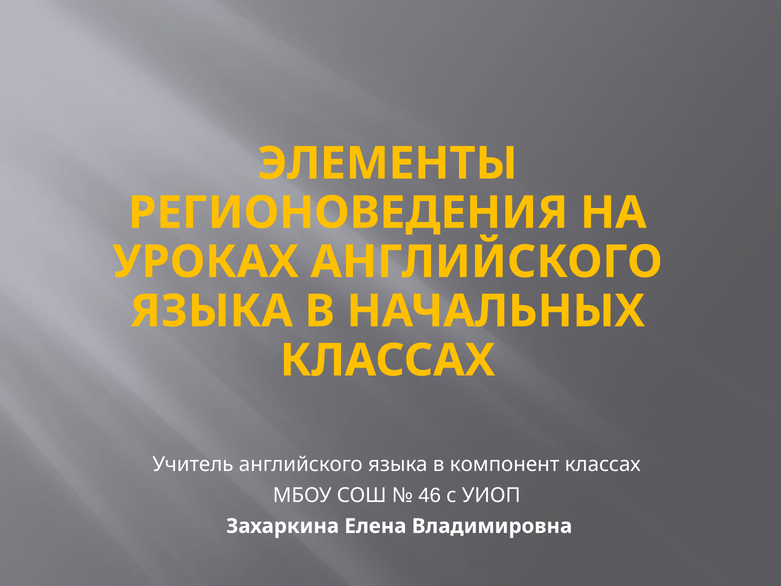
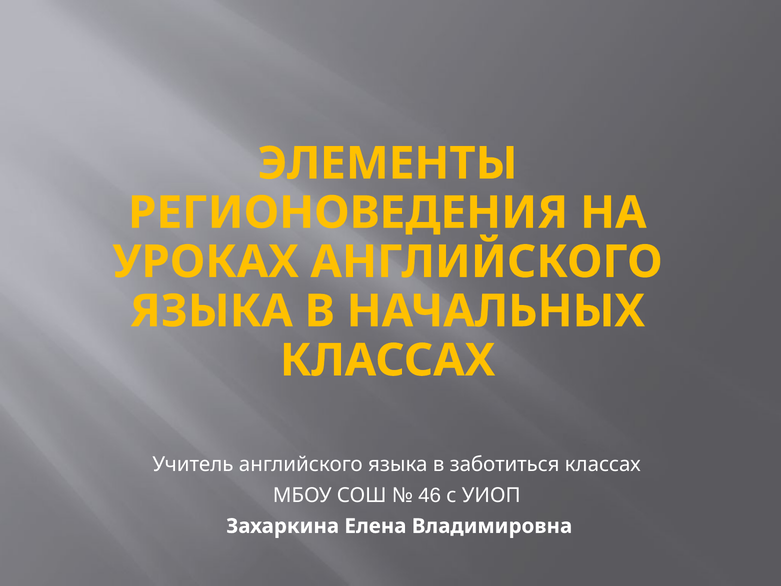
компонент: компонент -> заботиться
